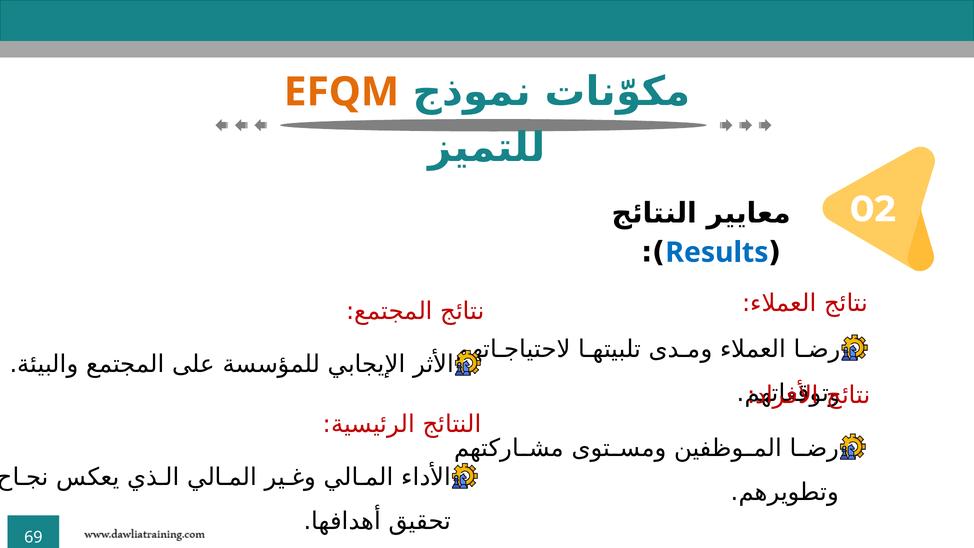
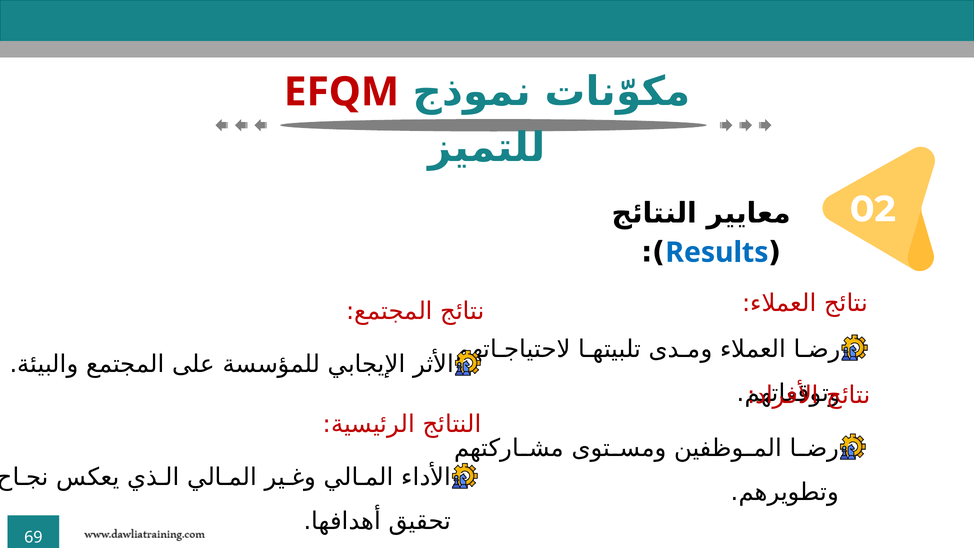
EFQM colour: orange -> red
